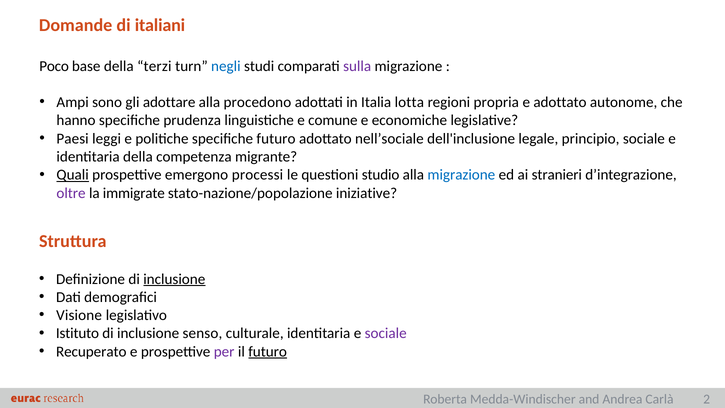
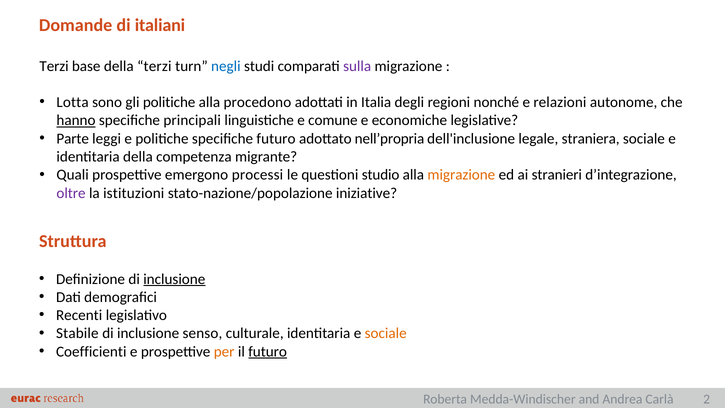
Poco at (54, 66): Poco -> Terzi
Ampi: Ampi -> Lotta
gli adottare: adottare -> politiche
lotta: lotta -> degli
propria: propria -> nonché
e adottato: adottato -> relazioni
hanno underline: none -> present
prudenza: prudenza -> principali
Paesi: Paesi -> Parte
nell’sociale: nell’sociale -> nell’propria
principio: principio -> straniera
Quali underline: present -> none
migrazione at (461, 175) colour: blue -> orange
immigrate: immigrate -> istituzioni
Visione: Visione -> Recenti
Istituto: Istituto -> Stabile
sociale at (386, 333) colour: purple -> orange
Recuperato: Recuperato -> Coefficienti
per colour: purple -> orange
